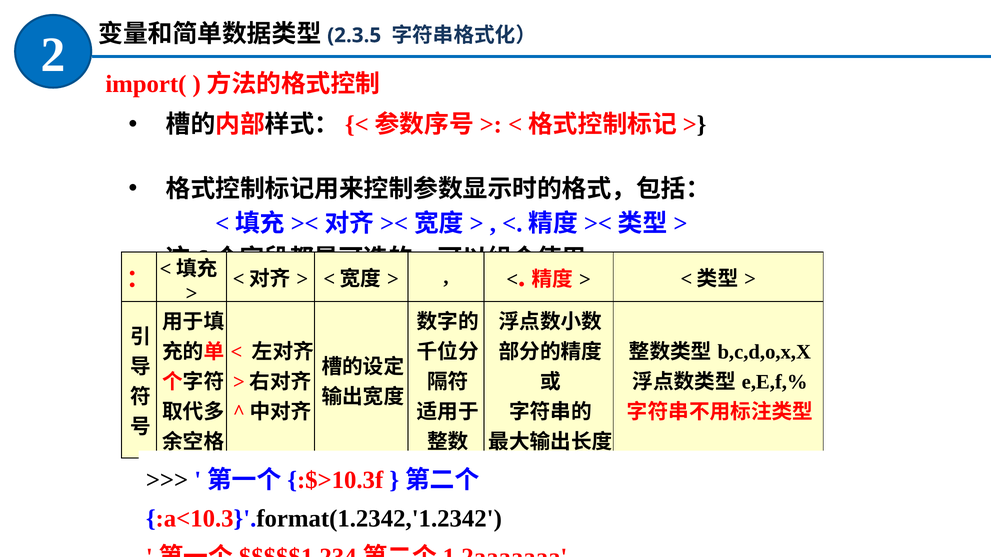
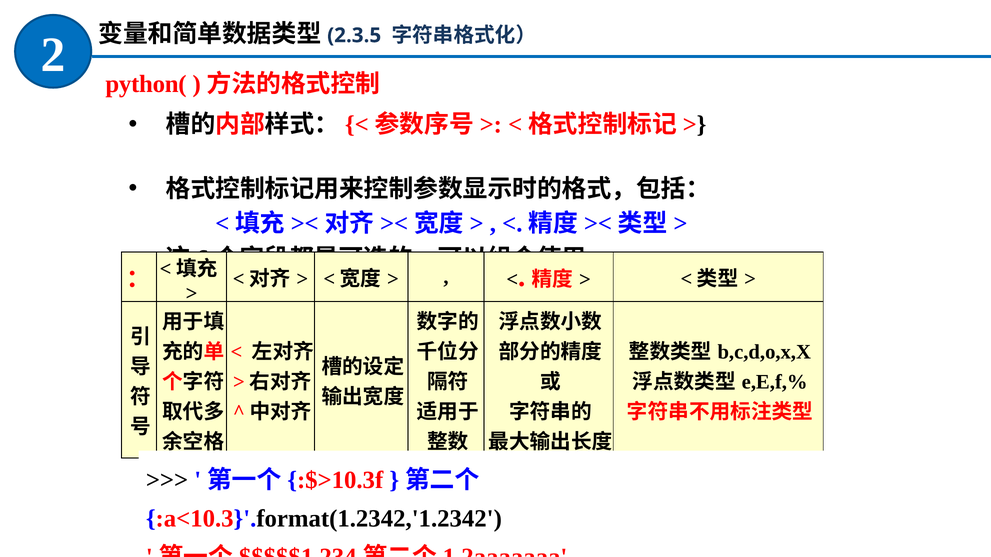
import(: import( -> python(
